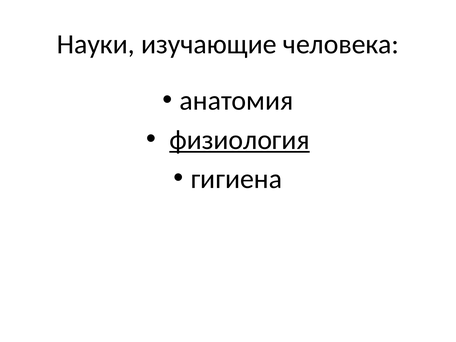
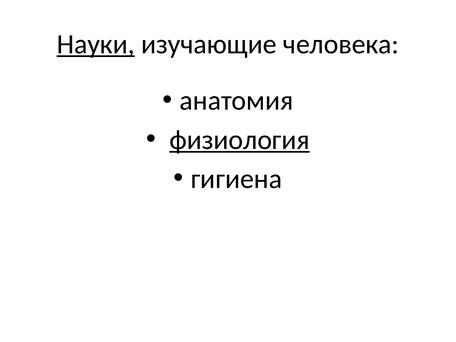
Науки underline: none -> present
